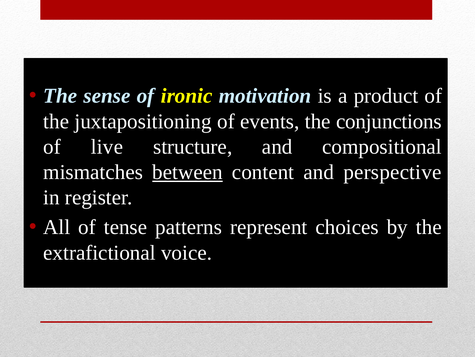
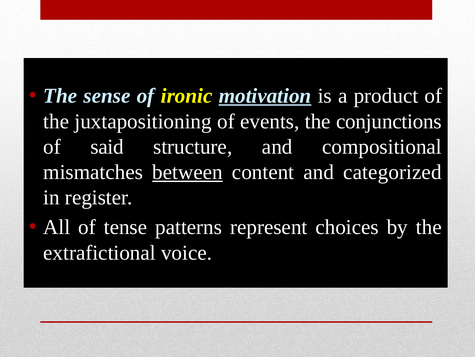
motivation underline: none -> present
live: live -> said
perspective: perspective -> categorized
